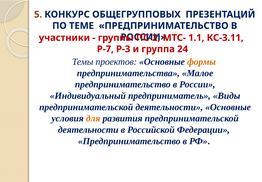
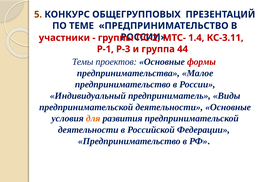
1.1: 1.1 -> 1.4
Р-7: Р-7 -> Р-1
24: 24 -> 44
формы colour: orange -> red
